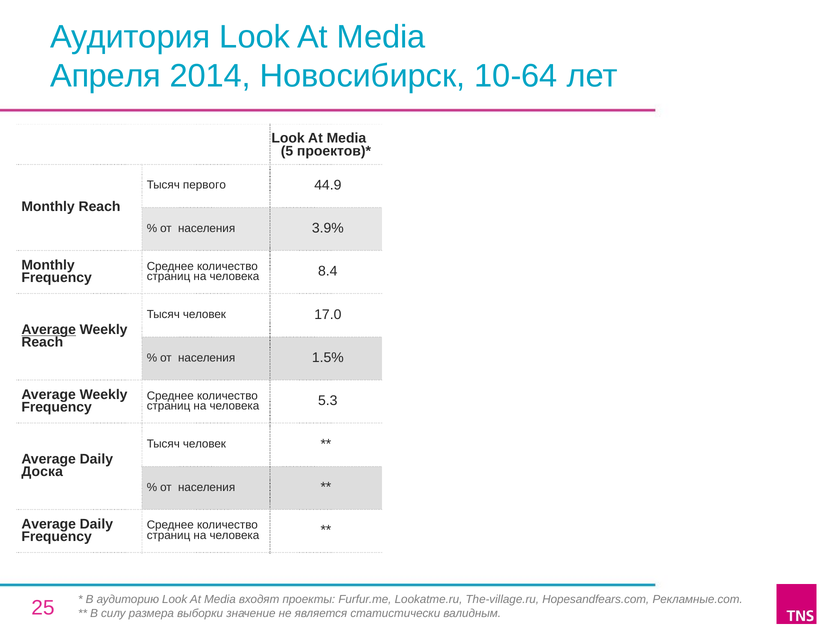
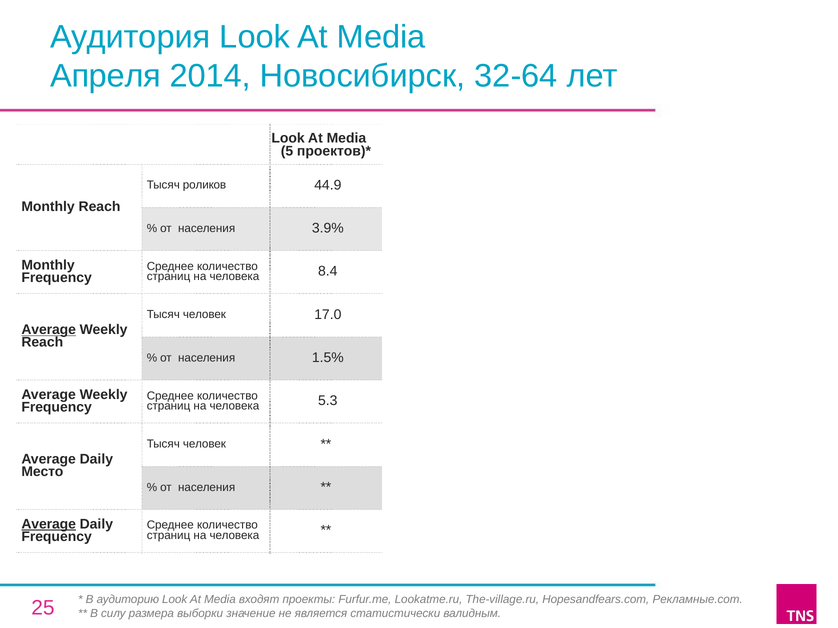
10-64: 10-64 -> 32-64
первого: первого -> роликов
Доска: Доска -> Место
Average at (49, 524) underline: none -> present
